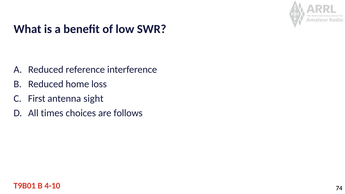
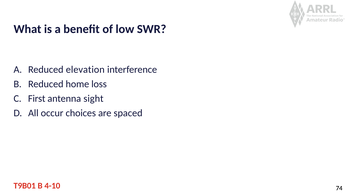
reference: reference -> elevation
times: times -> occur
follows: follows -> spaced
